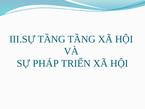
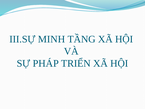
III.SỰ TẦNG: TẦNG -> MINH
